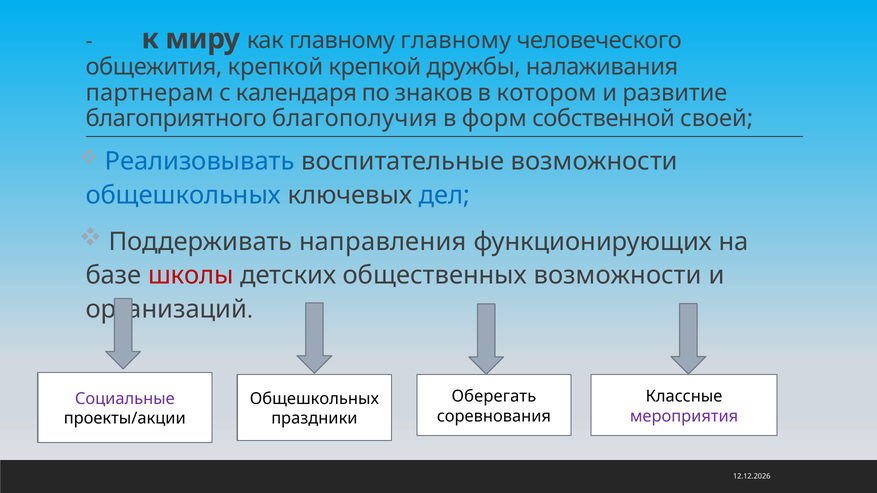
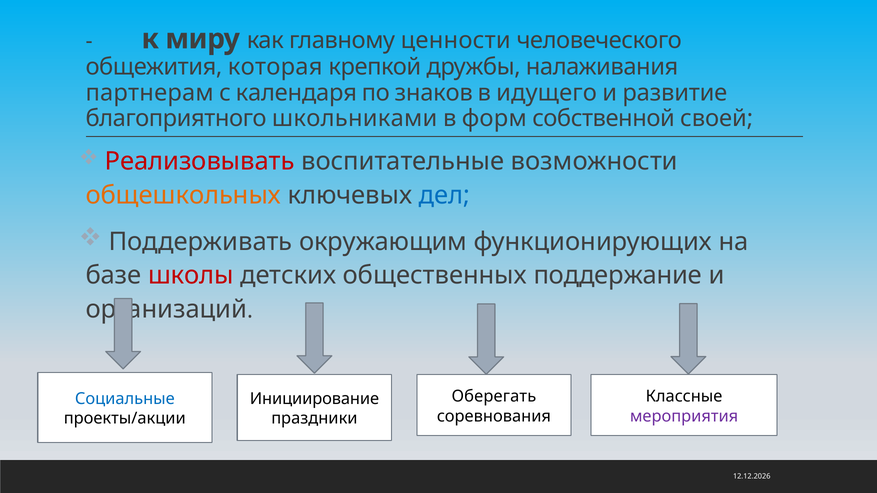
главному главному: главному -> ценности
общежития крепкой: крепкой -> которая
котором: котором -> идущего
благополучия: благополучия -> школьниками
Реализовывать colour: blue -> red
общешкольных at (183, 195) colour: blue -> orange
направления: направления -> окружающим
общественных возможности: возможности -> поддержание
Социальные colour: purple -> blue
Общешкольных at (314, 399): Общешкольных -> Инициирование
